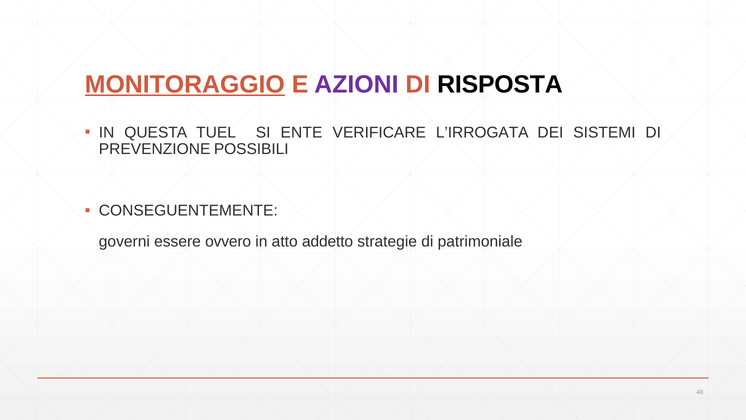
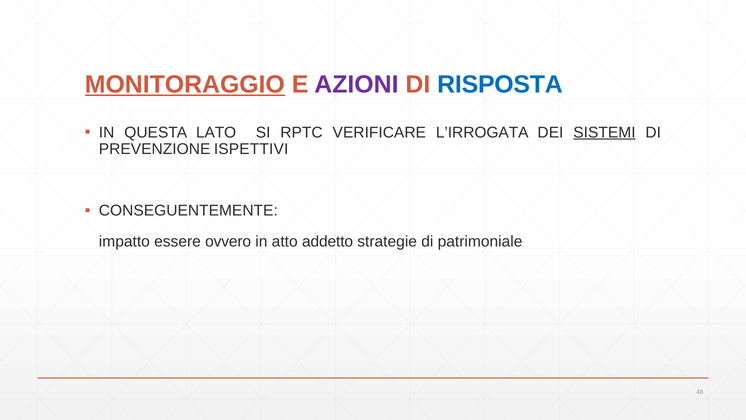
RISPOSTA colour: black -> blue
TUEL: TUEL -> LATO
ENTE: ENTE -> RPTC
SISTEMI underline: none -> present
POSSIBILI: POSSIBILI -> ISPETTIVI
governi: governi -> impatto
